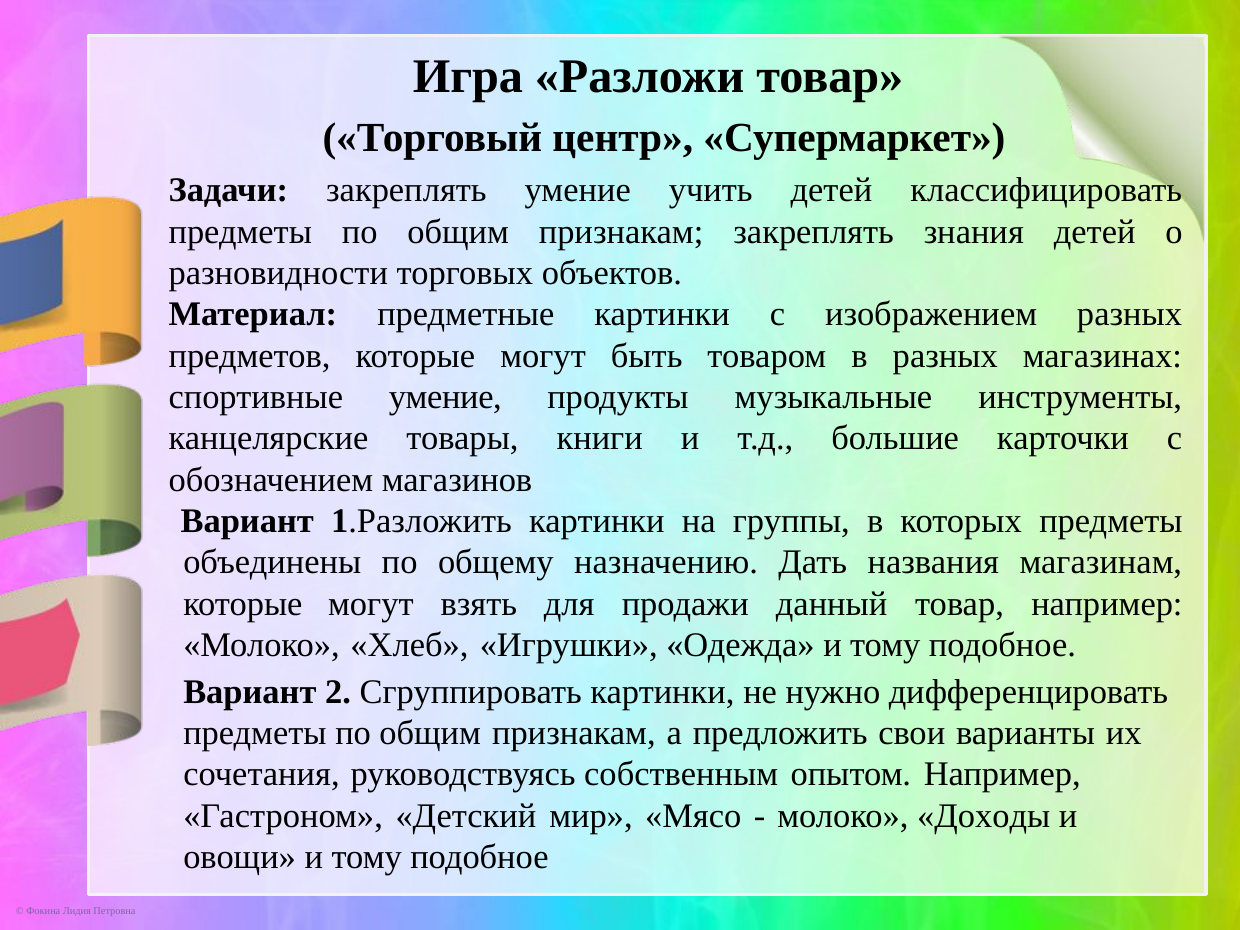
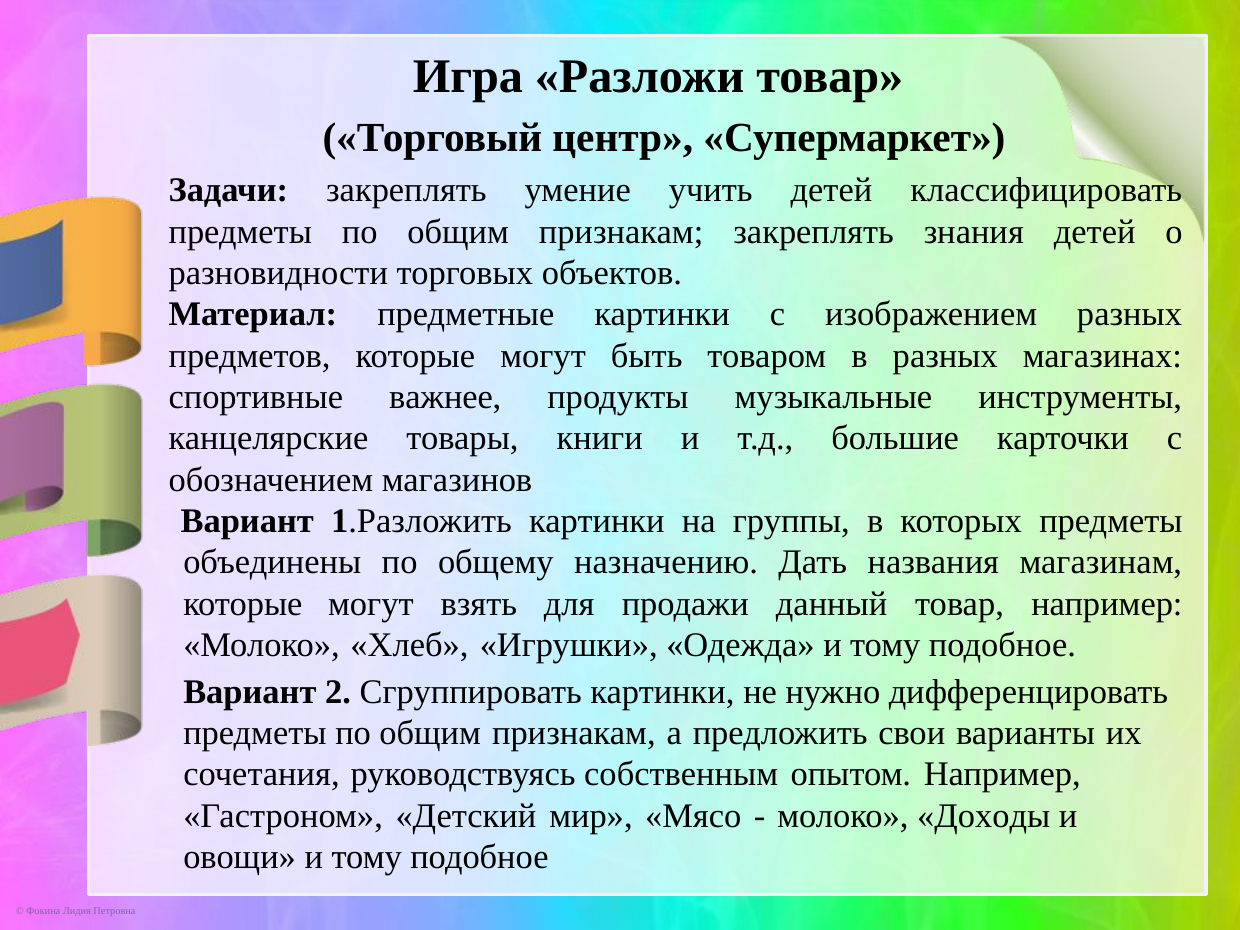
спортивные умение: умение -> важнее
